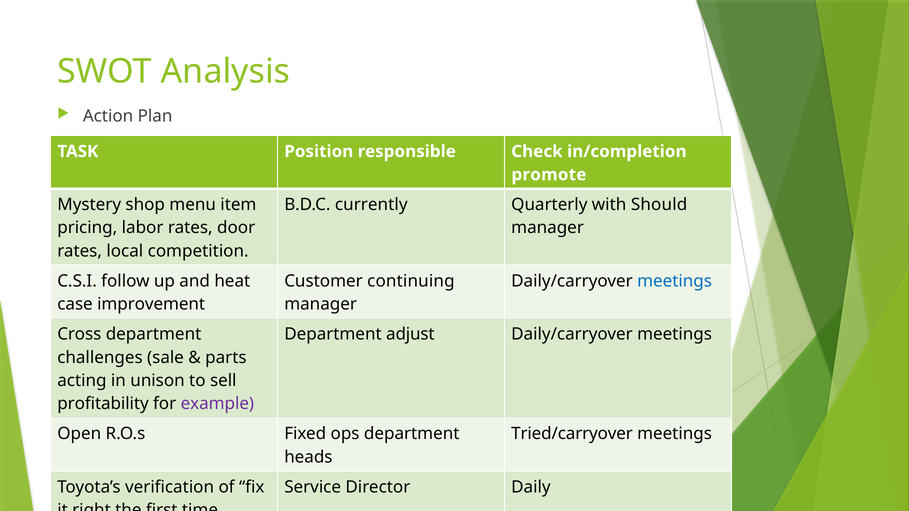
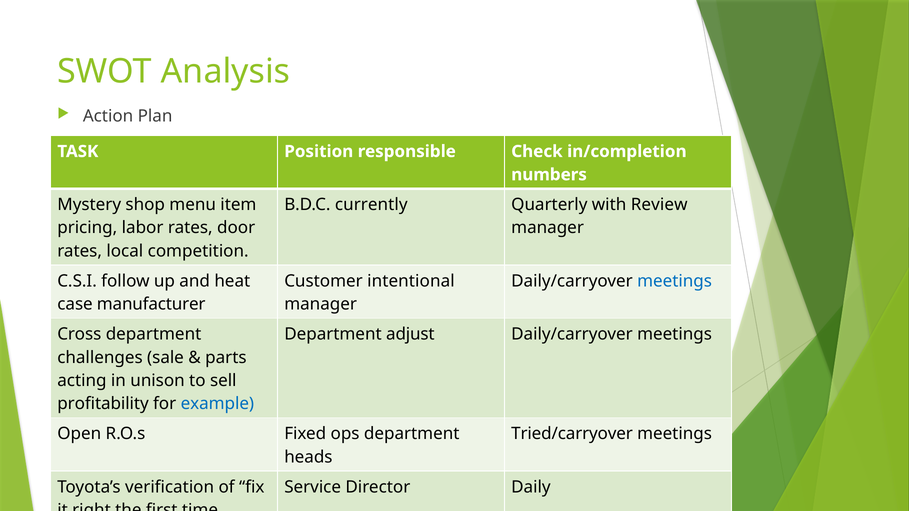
promote: promote -> numbers
Should: Should -> Review
continuing: continuing -> intentional
improvement: improvement -> manufacturer
example colour: purple -> blue
